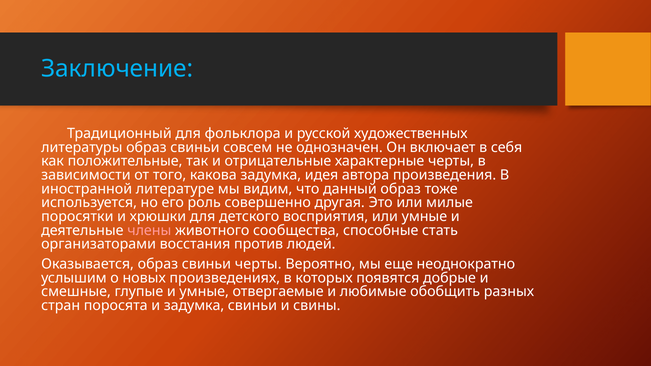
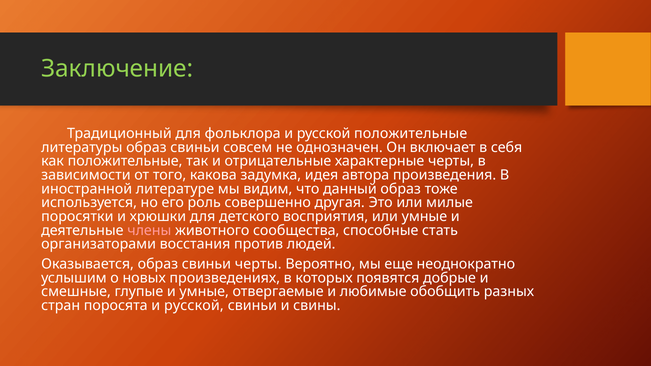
Заключение colour: light blue -> light green
русской художественных: художественных -> положительные
поросята и задумка: задумка -> русской
